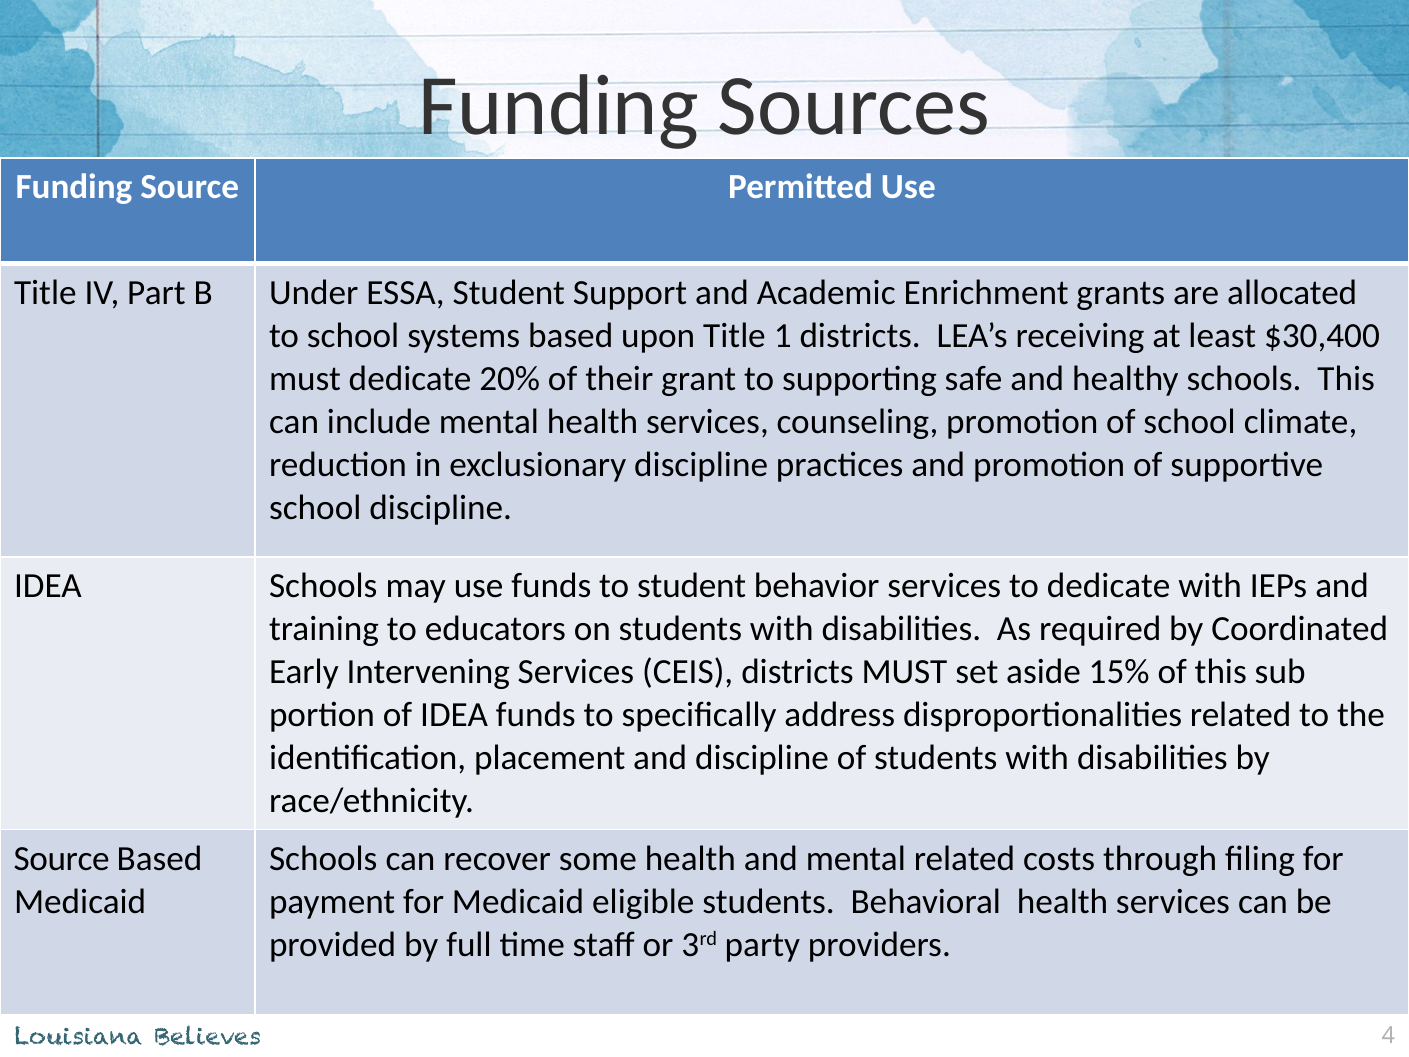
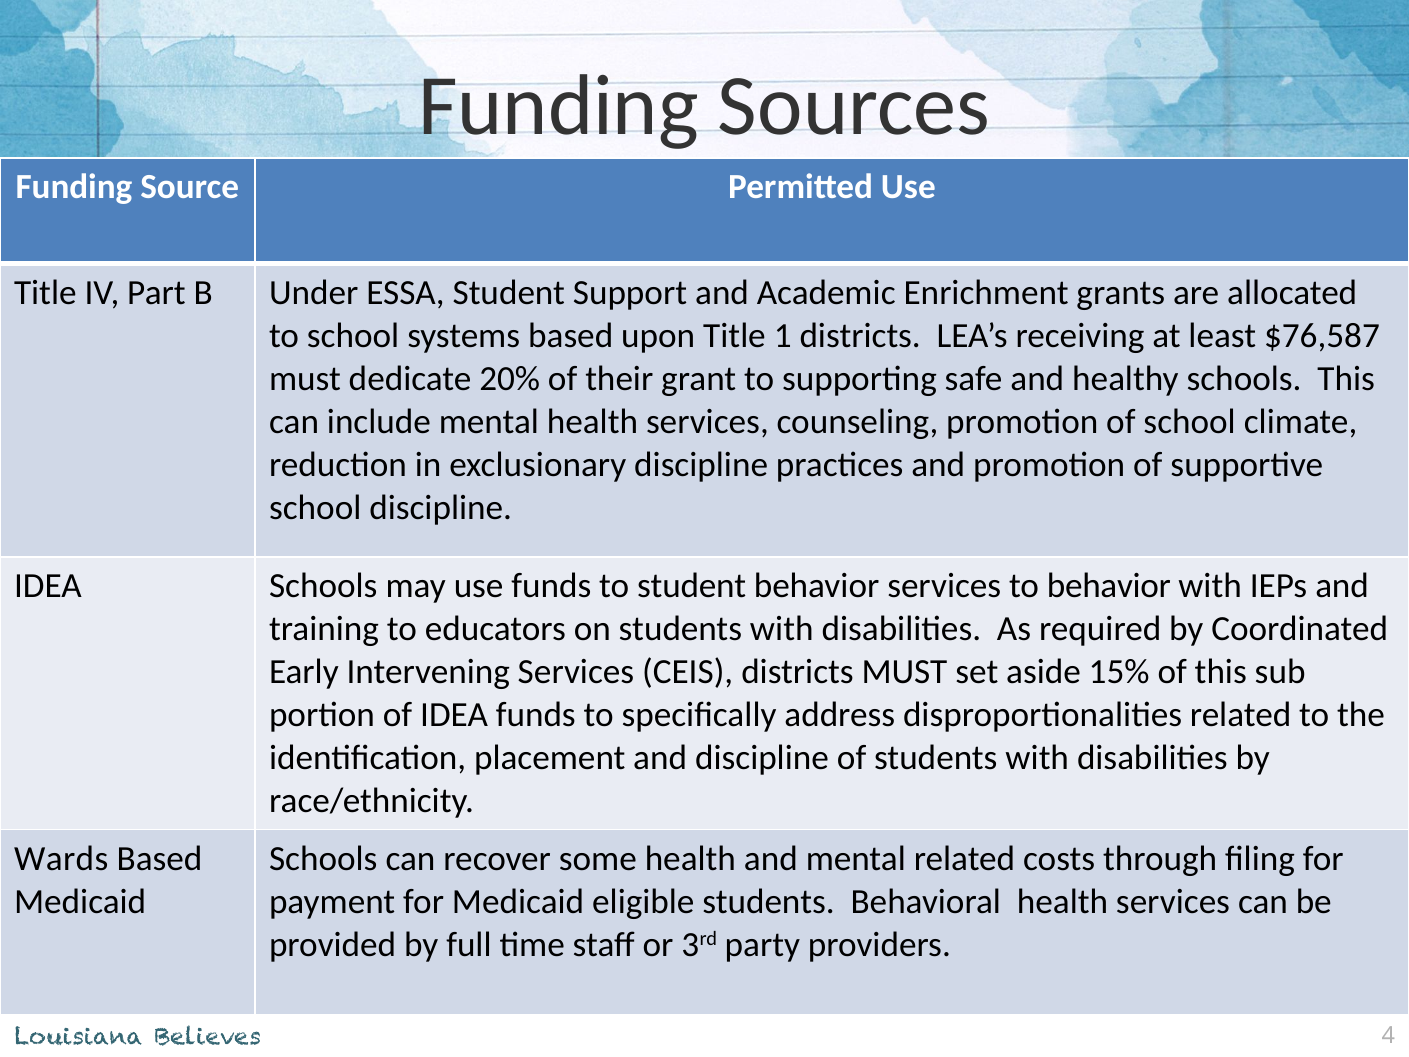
$30,400: $30,400 -> $76,587
to dedicate: dedicate -> behavior
Source at (62, 858): Source -> Wards
